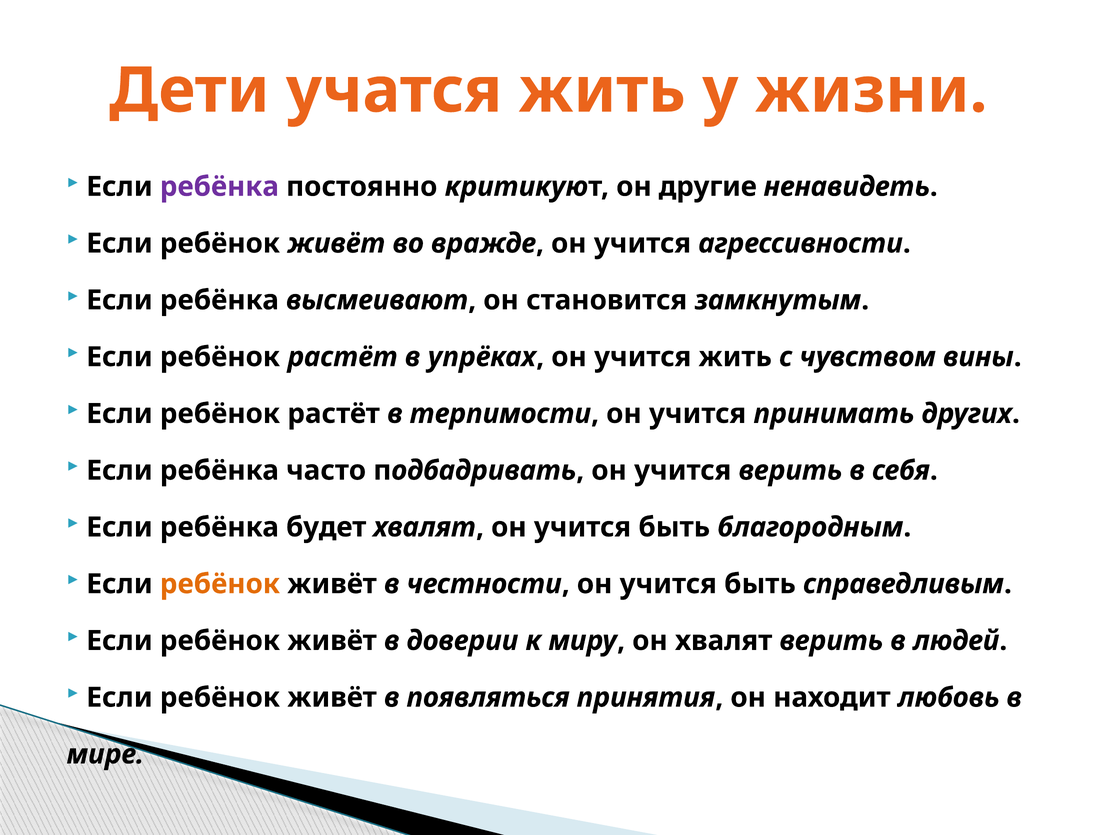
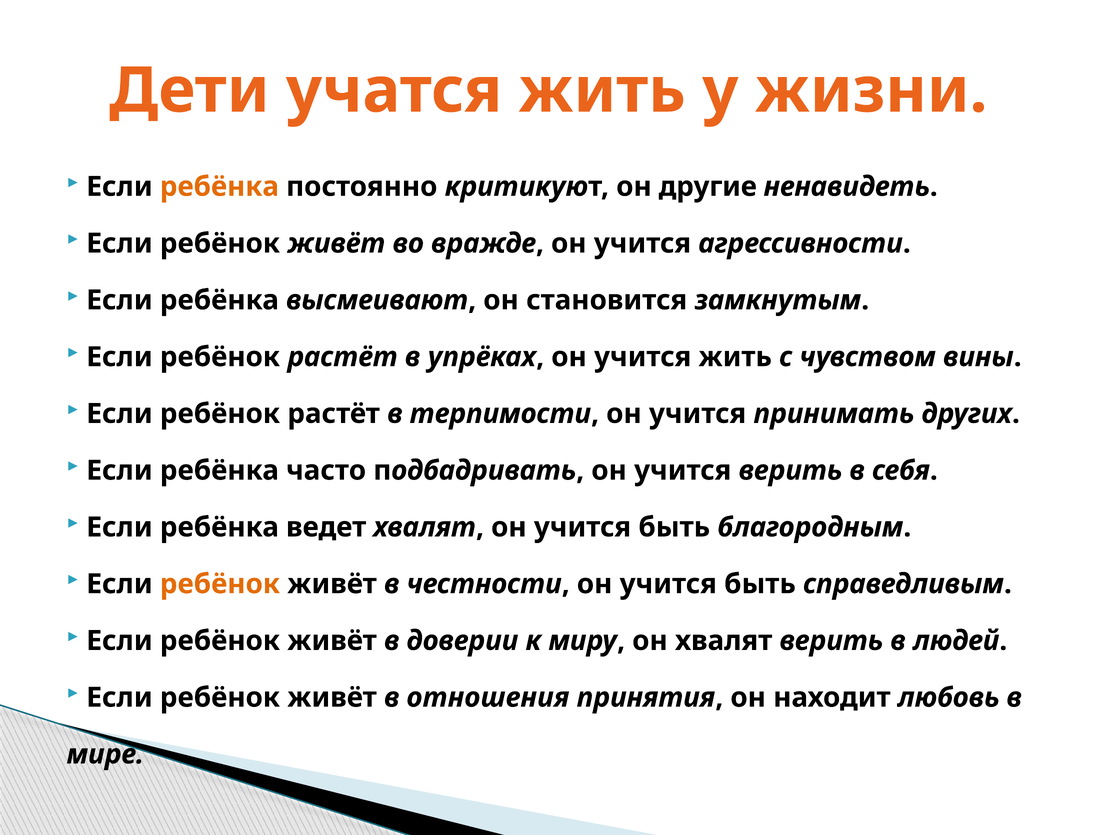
ребёнка at (219, 187) colour: purple -> orange
будет: будет -> ведет
появляться: появляться -> отношения
